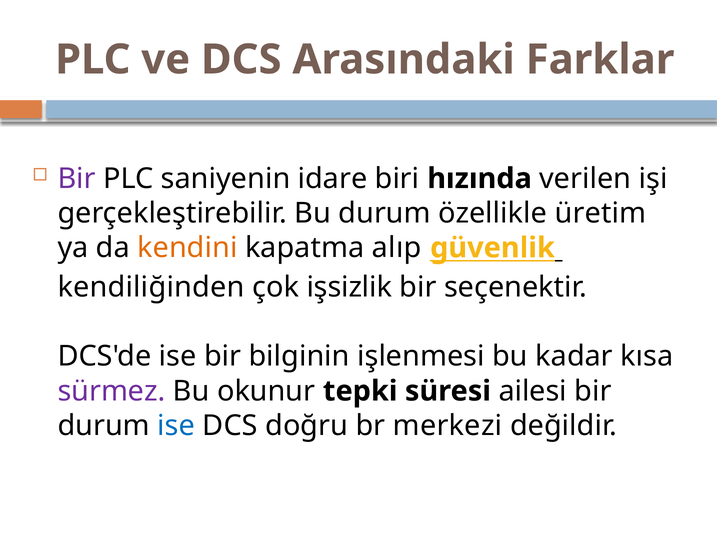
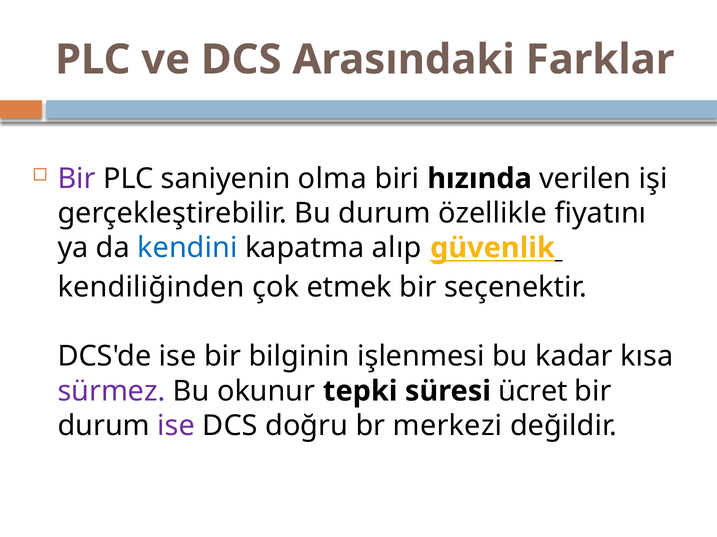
idare: idare -> olma
üretim: üretim -> fiyatını
kendini colour: orange -> blue
işsizlik: işsizlik -> etmek
ailesi: ailesi -> ücret
ise at (176, 426) colour: blue -> purple
